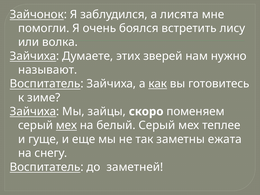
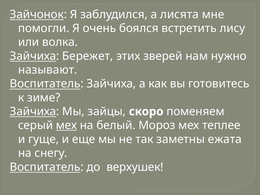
Думаете: Думаете -> Бережет
как underline: present -> none
белый Серый: Серый -> Мороз
заметней: заметней -> верхушек
